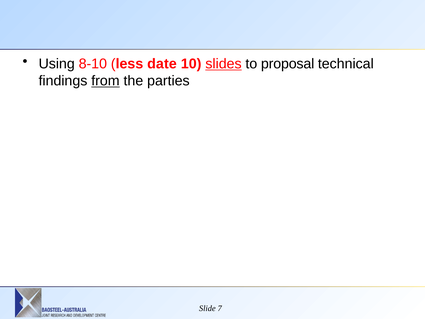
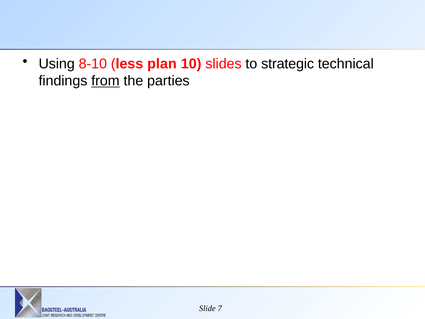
date: date -> plan
slides underline: present -> none
proposal: proposal -> strategic
